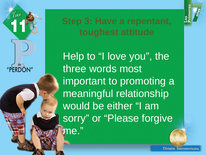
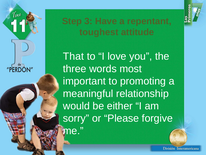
Help: Help -> That
